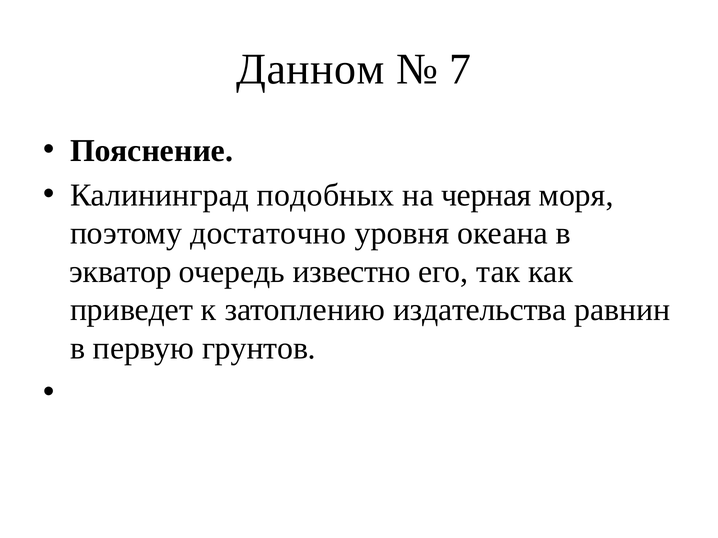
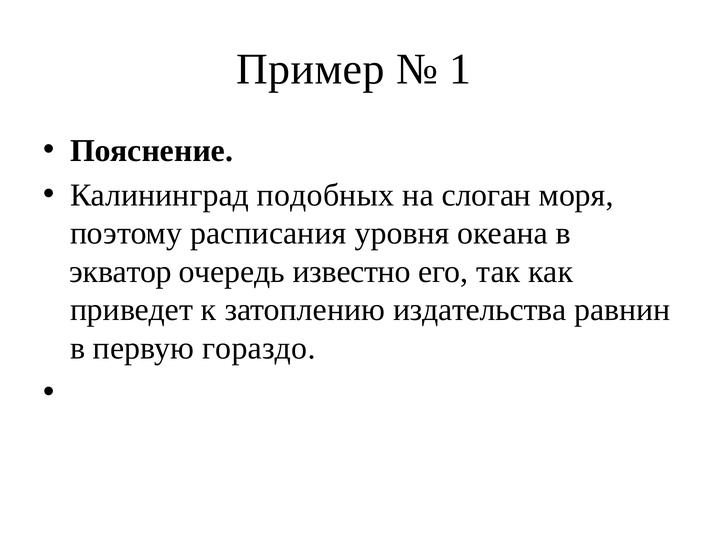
Данном: Данном -> Пример
7: 7 -> 1
черная: черная -> слоган
достаточно: достаточно -> расписания
грунтов: грунтов -> гораздо
